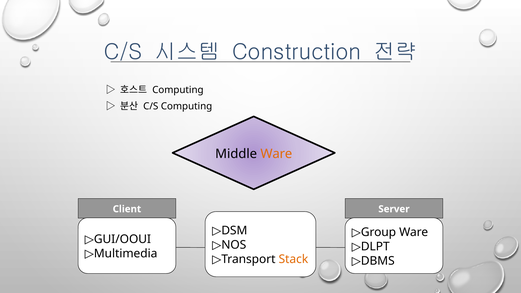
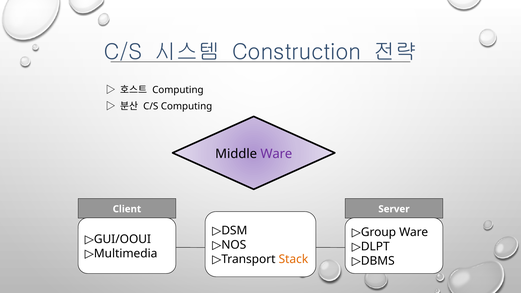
Ware at (276, 154) colour: orange -> purple
